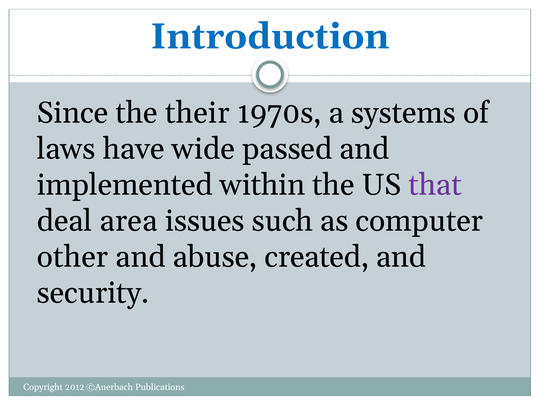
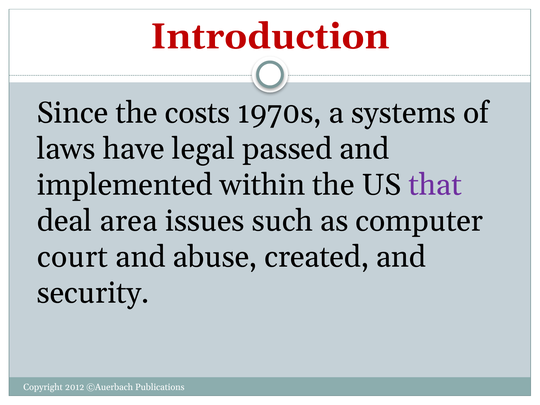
Introduction colour: blue -> red
their: their -> costs
wide: wide -> legal
other: other -> court
